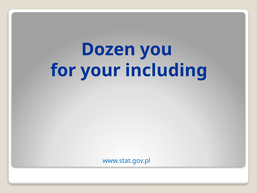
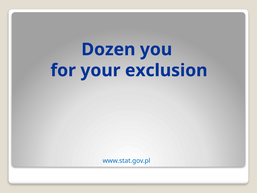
including: including -> exclusion
